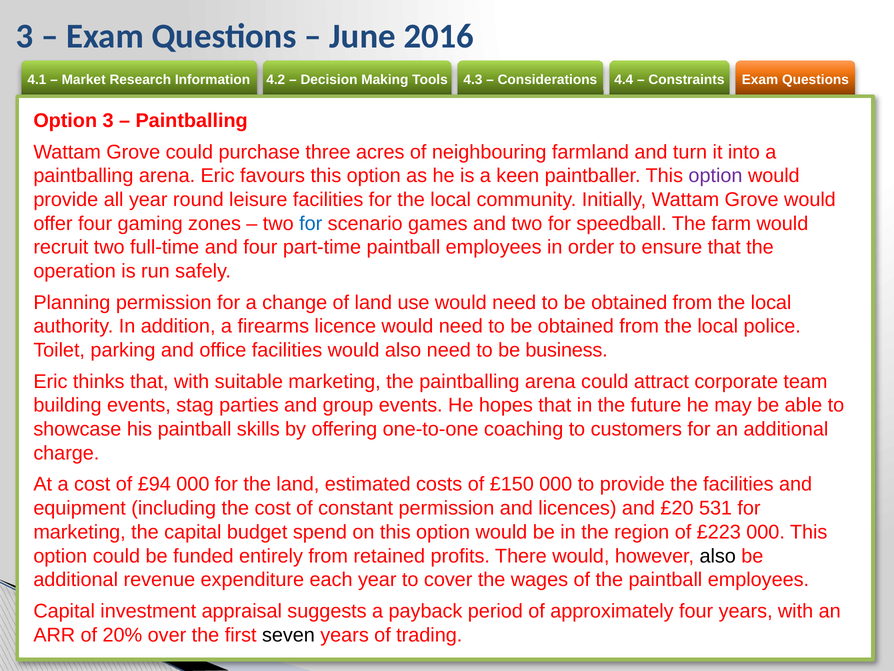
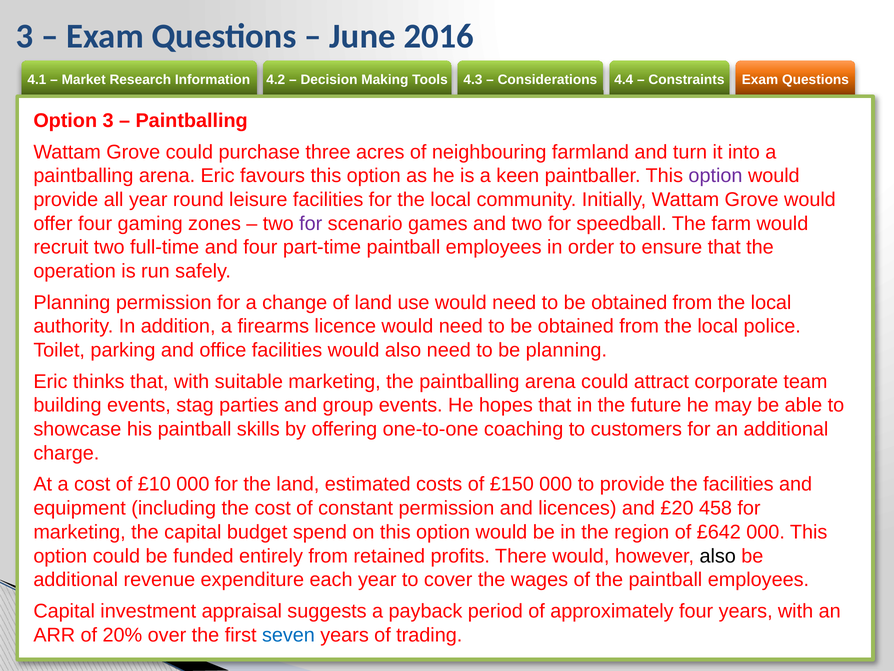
for at (311, 223) colour: blue -> purple
be business: business -> planning
£94: £94 -> £10
531: 531 -> 458
£223: £223 -> £642
seven colour: black -> blue
